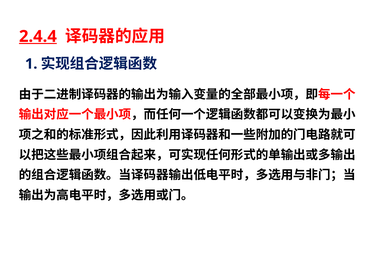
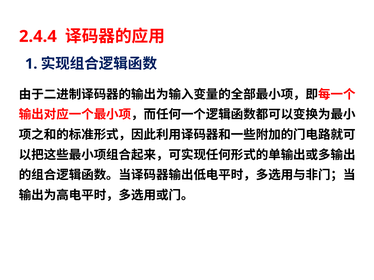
2.4.4 underline: present -> none
